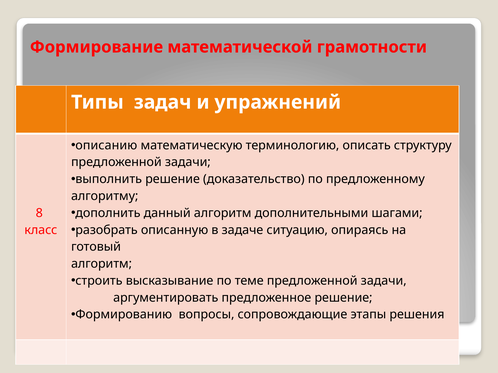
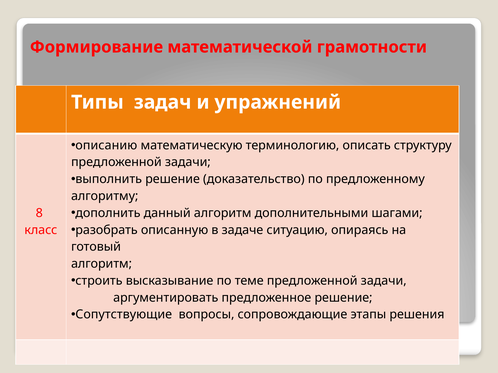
Формированию: Формированию -> Сопутствующие
